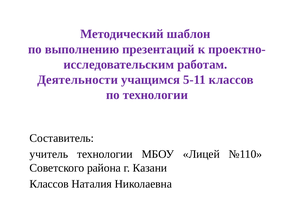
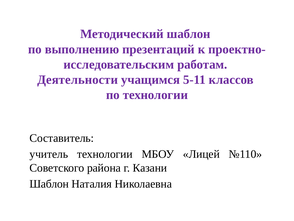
Классов at (49, 184): Классов -> Шаблон
